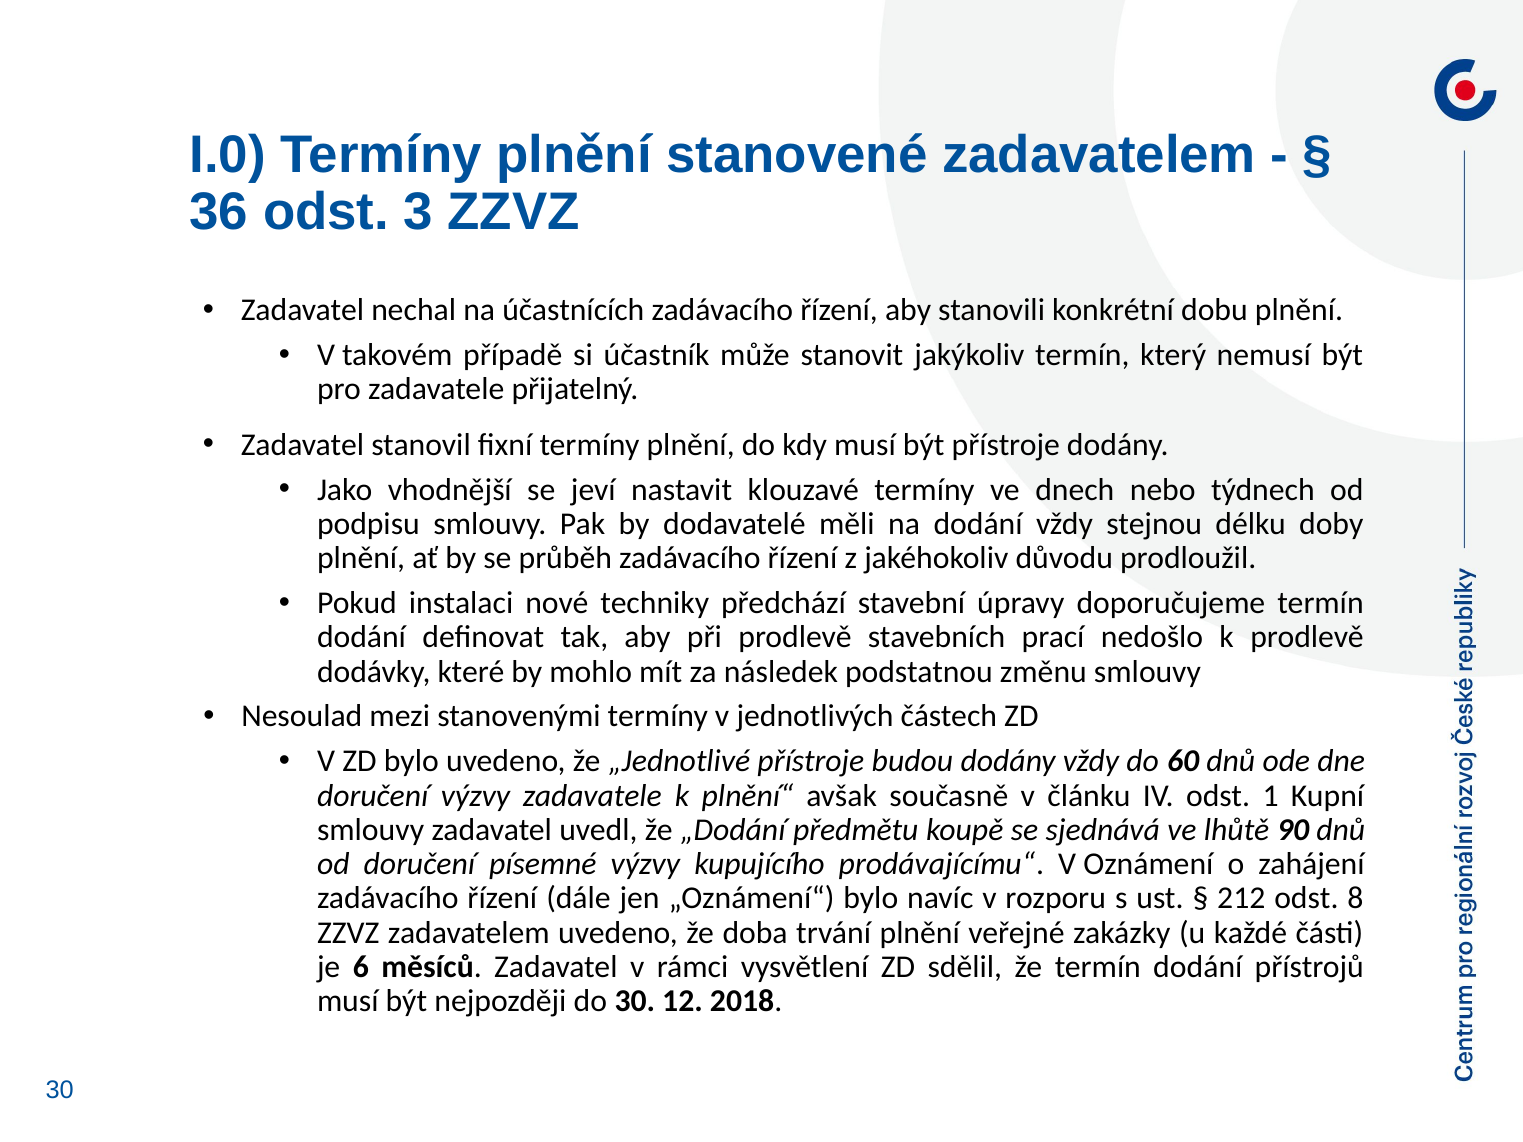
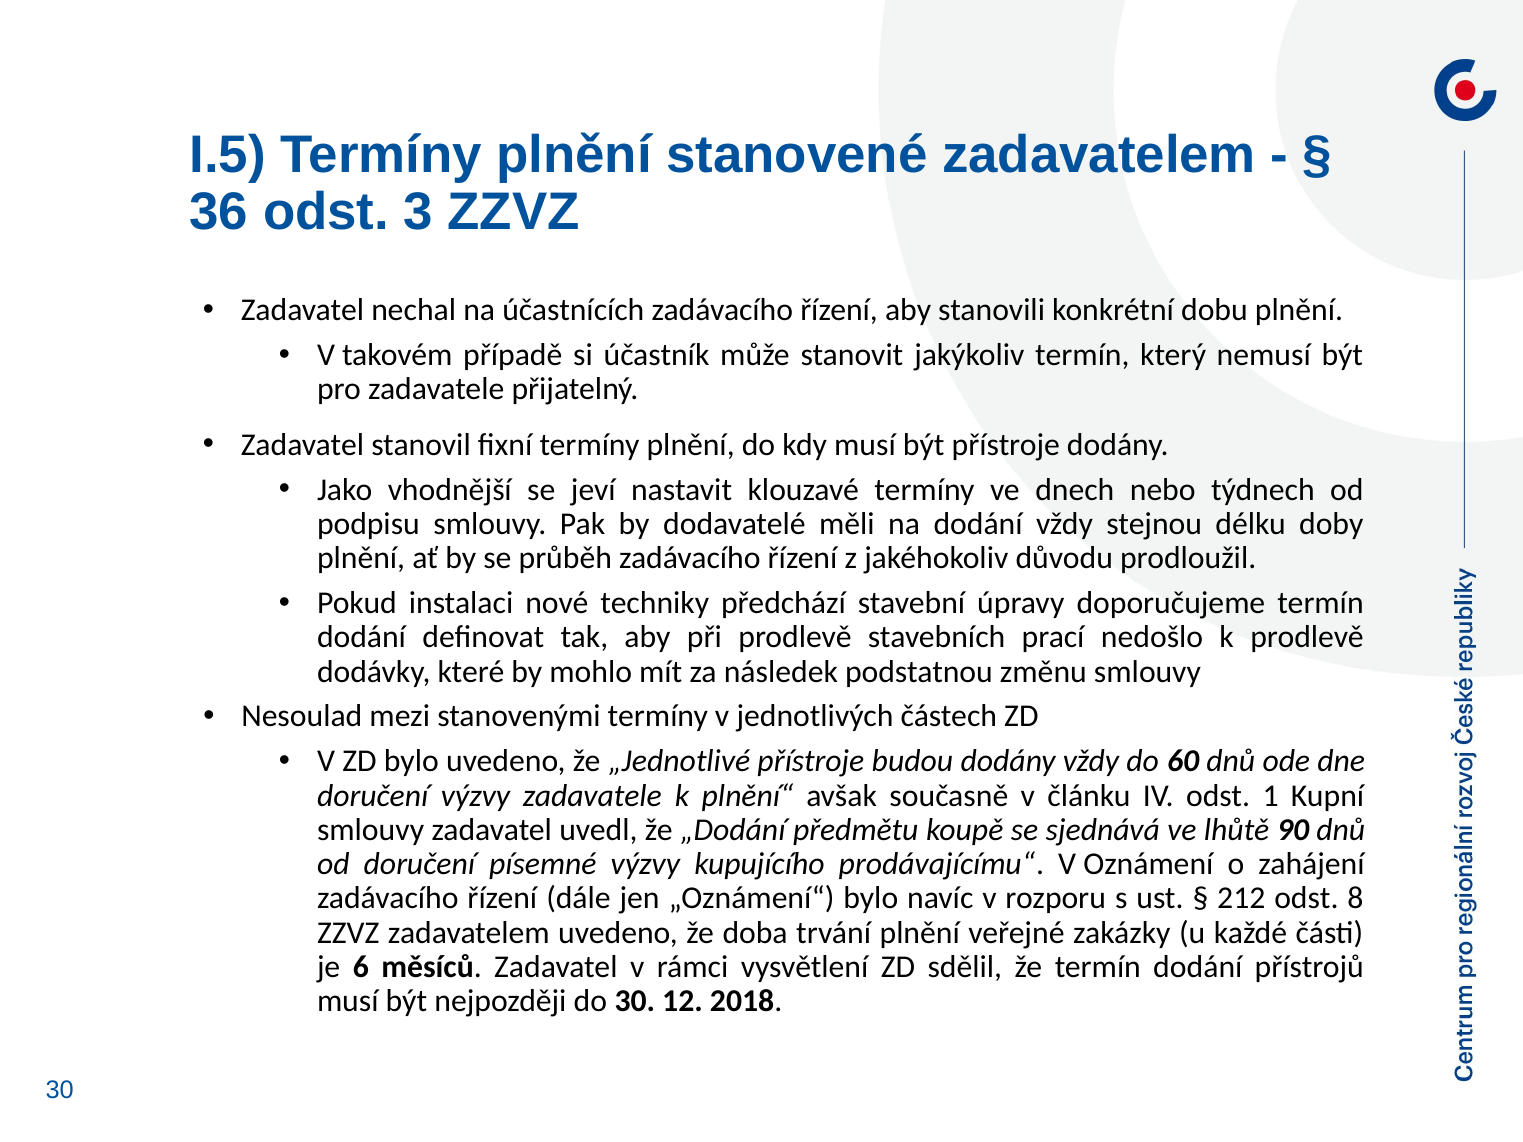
I.0: I.0 -> I.5
